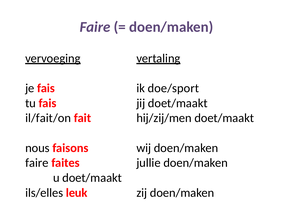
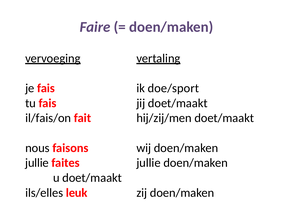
il/fait/on: il/fait/on -> il/fais/on
faire at (37, 162): faire -> jullie
